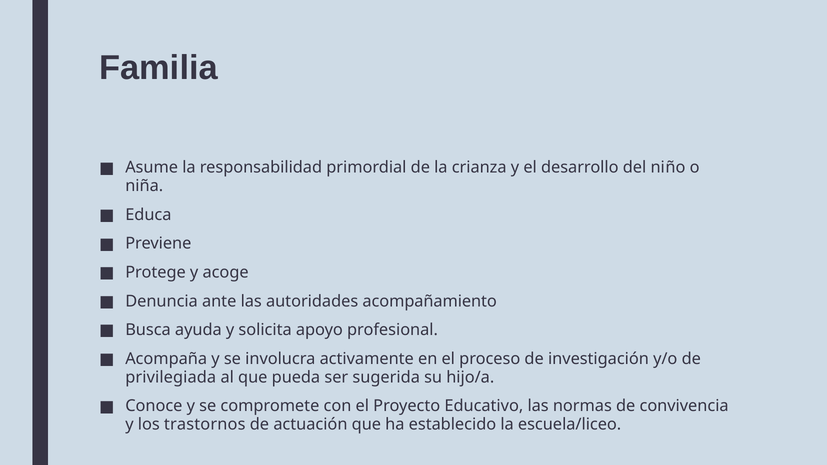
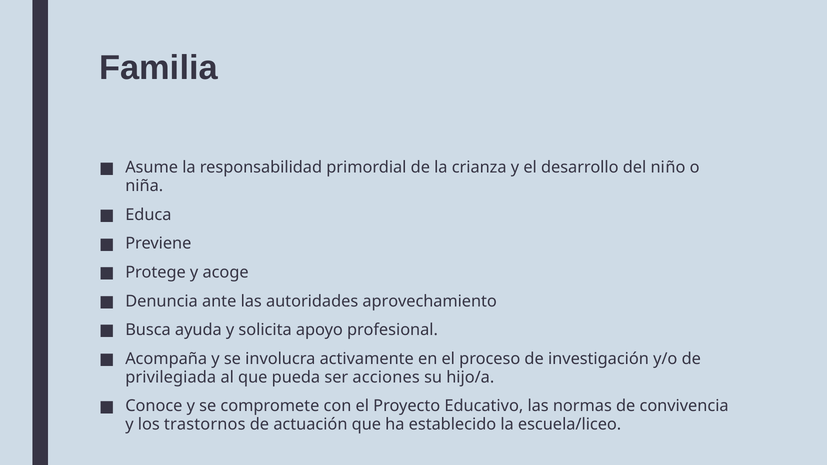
acompañamiento: acompañamiento -> aprovechamiento
sugerida: sugerida -> acciones
